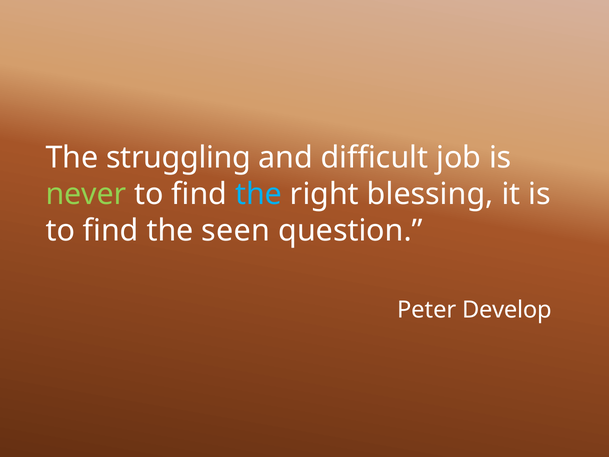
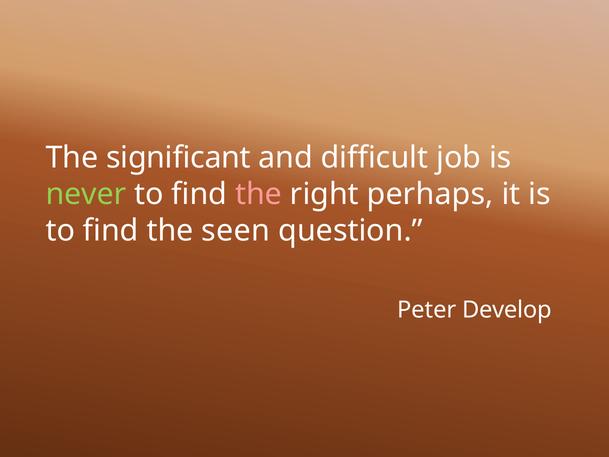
struggling: struggling -> significant
the at (259, 194) colour: light blue -> pink
blessing: blessing -> perhaps
